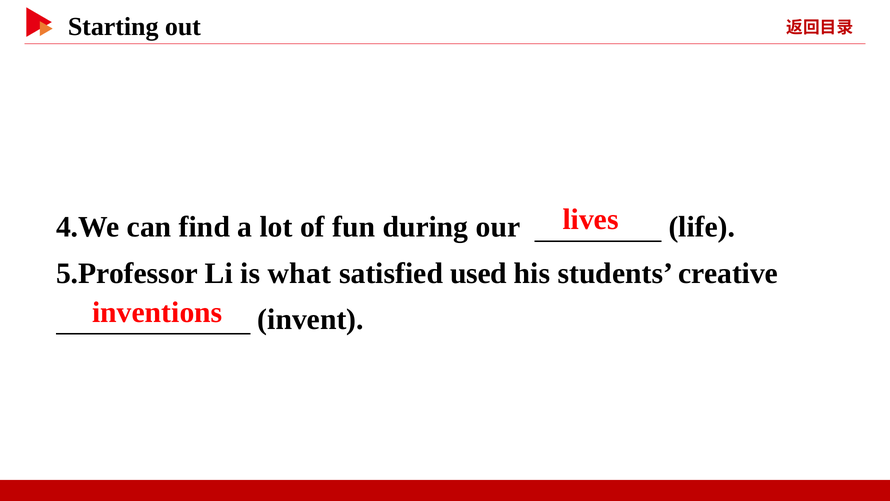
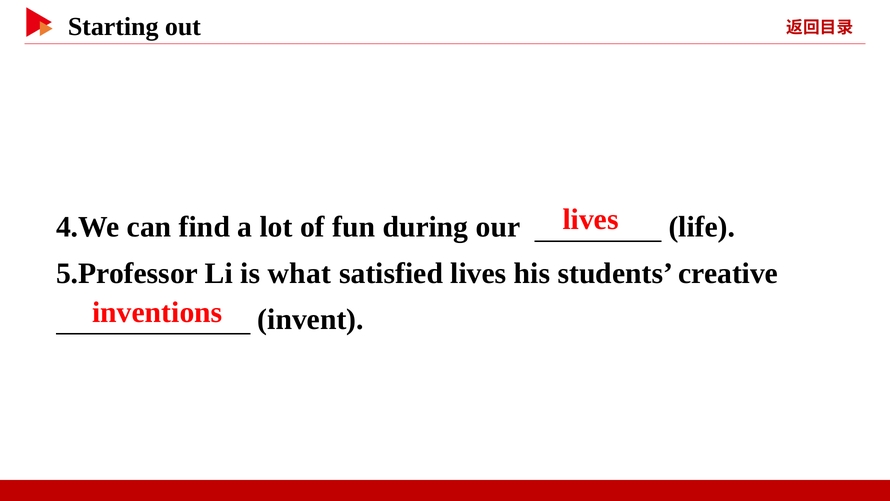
satisfied used: used -> lives
